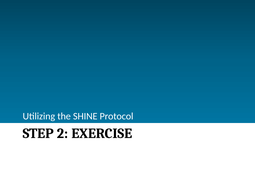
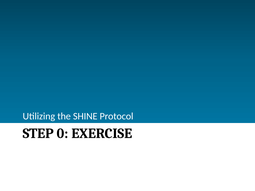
2: 2 -> 0
